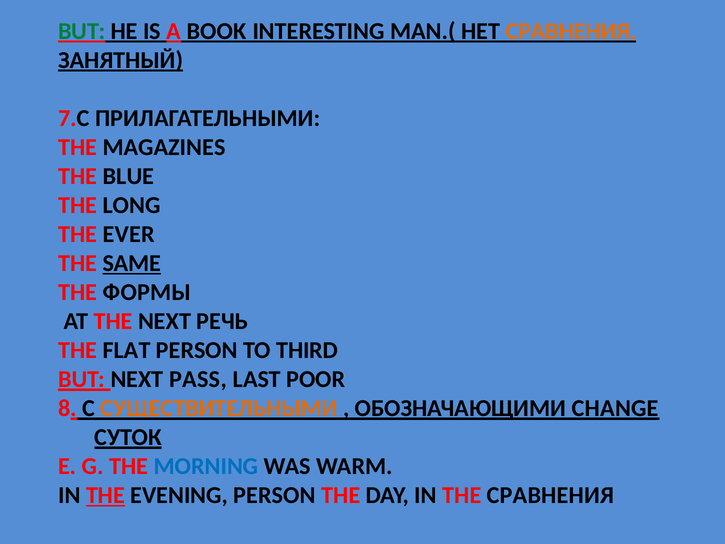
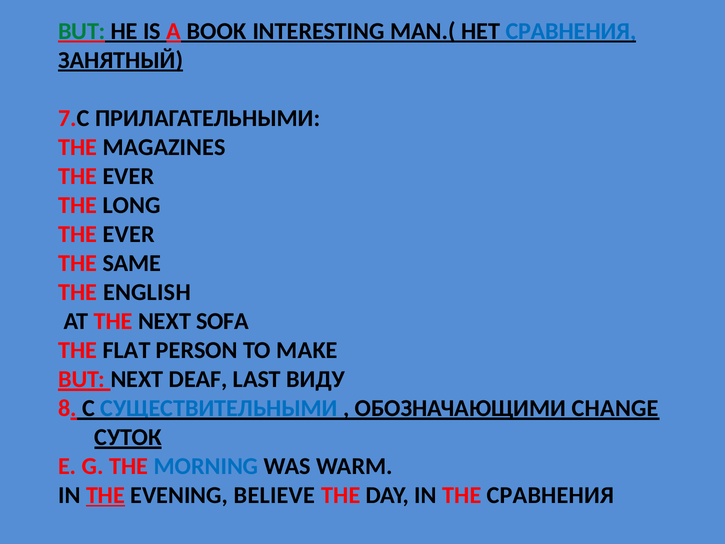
СРАВНЕНИЯ at (571, 31) colour: orange -> blue
BLUE at (128, 176): BLUE -> EVER
SAME underline: present -> none
ФОРМЫ: ФОРМЫ -> ENGLISH
РЕЧЬ: РЕЧЬ -> SOFA
THIRD: THIRD -> MAKE
PASS: PASS -> DEAF
POOR: POOR -> ВИДУ
СУЩЕСТВИТЕЛЬНЫМИ colour: orange -> blue
EVENING PERSON: PERSON -> BELIEVE
